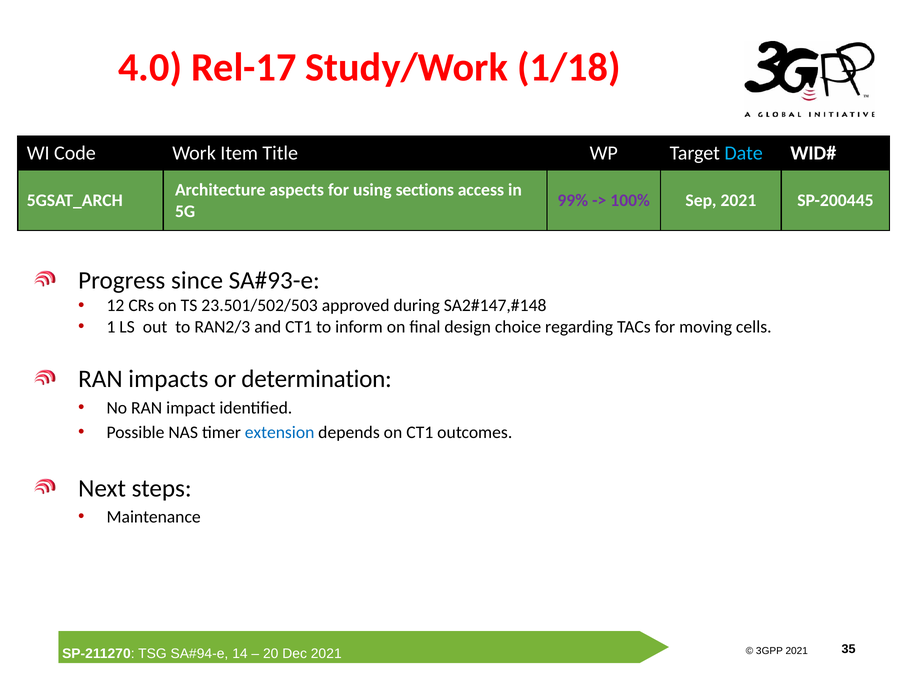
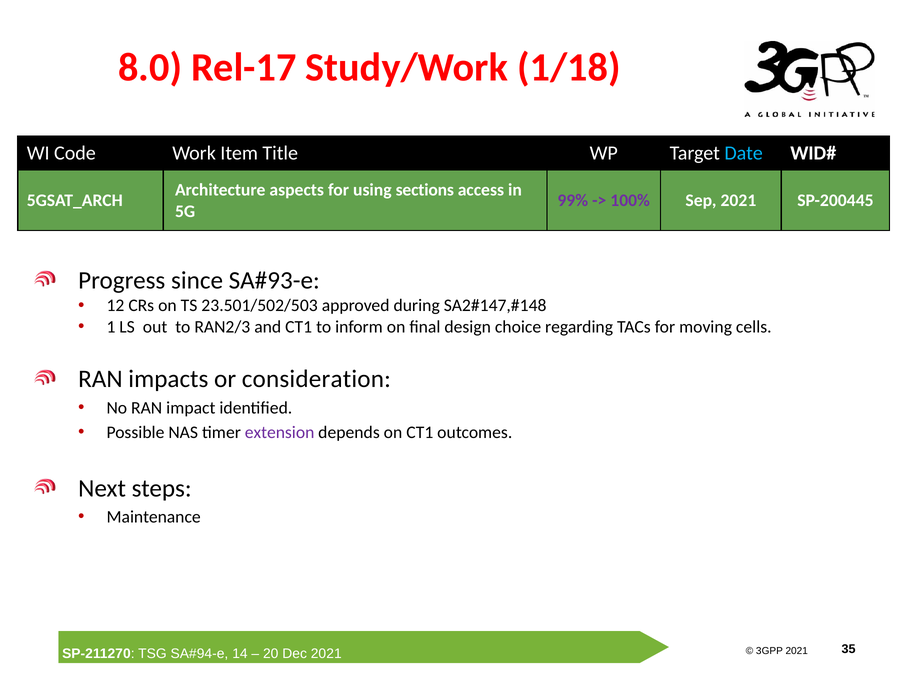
4.0: 4.0 -> 8.0
determination: determination -> consideration
extension colour: blue -> purple
